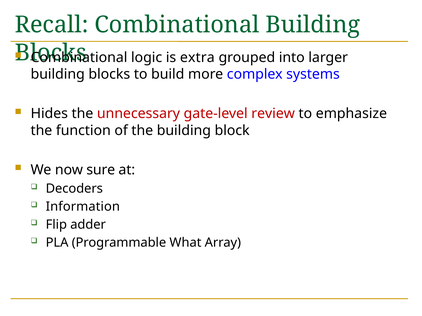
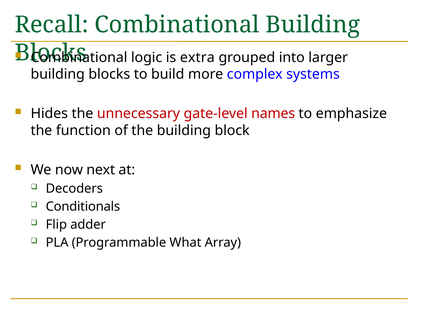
review: review -> names
sure: sure -> next
Information: Information -> Conditionals
